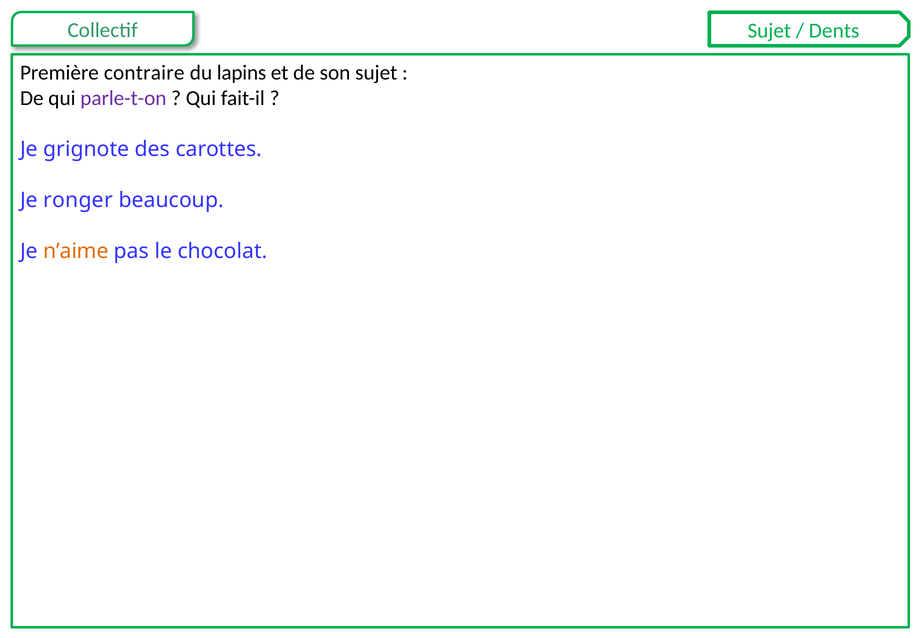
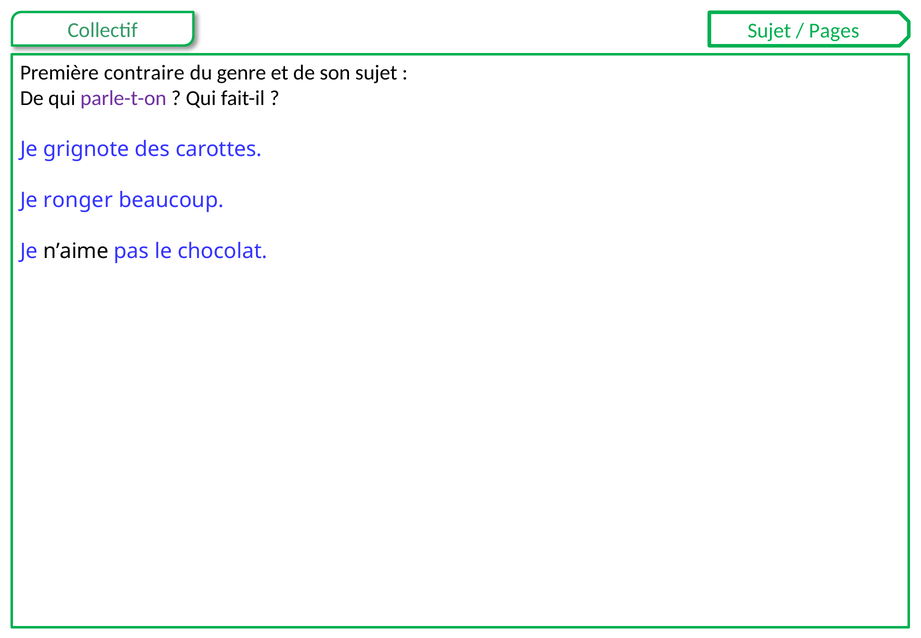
Dents: Dents -> Pages
lapins: lapins -> genre
n’aime colour: orange -> black
